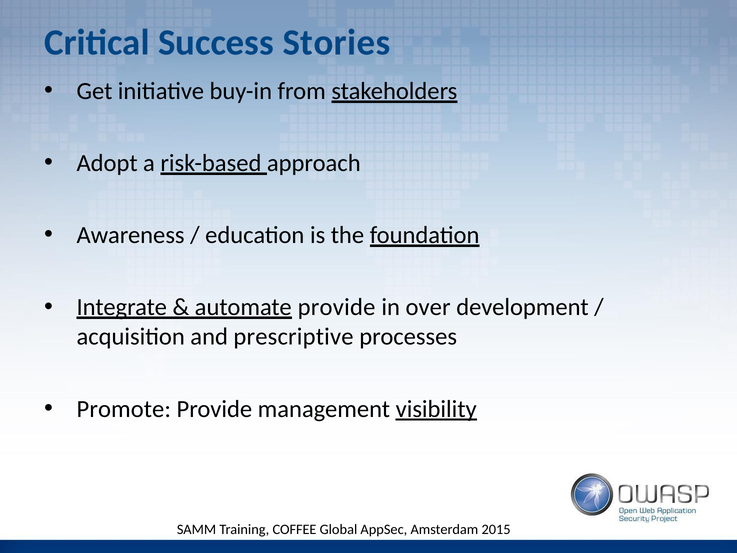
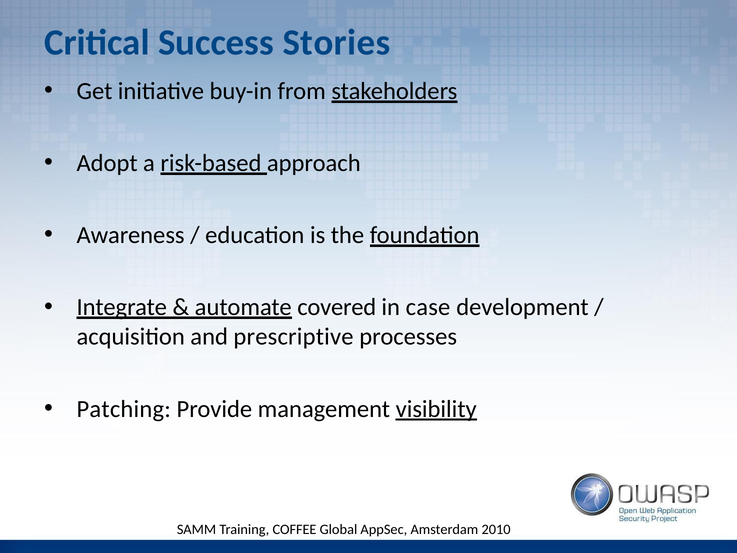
automate provide: provide -> covered
over: over -> case
Promote: Promote -> Patching
2015: 2015 -> 2010
